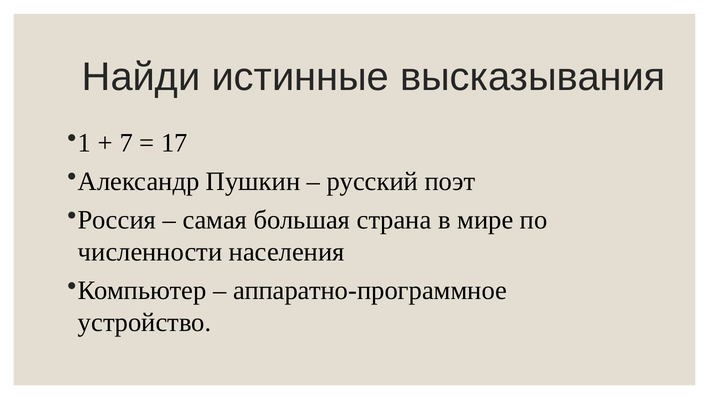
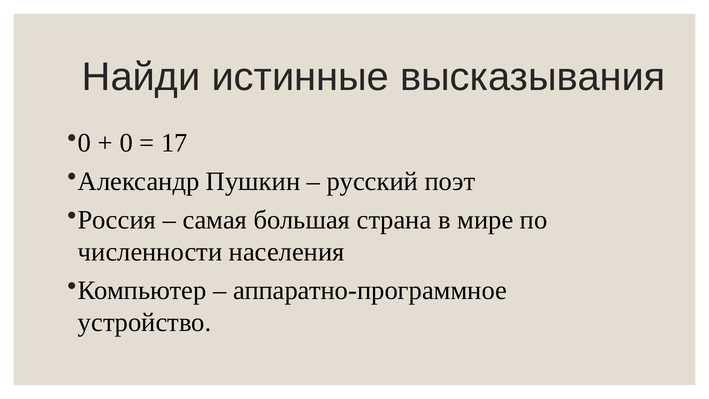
1 at (85, 143): 1 -> 0
7 at (126, 143): 7 -> 0
